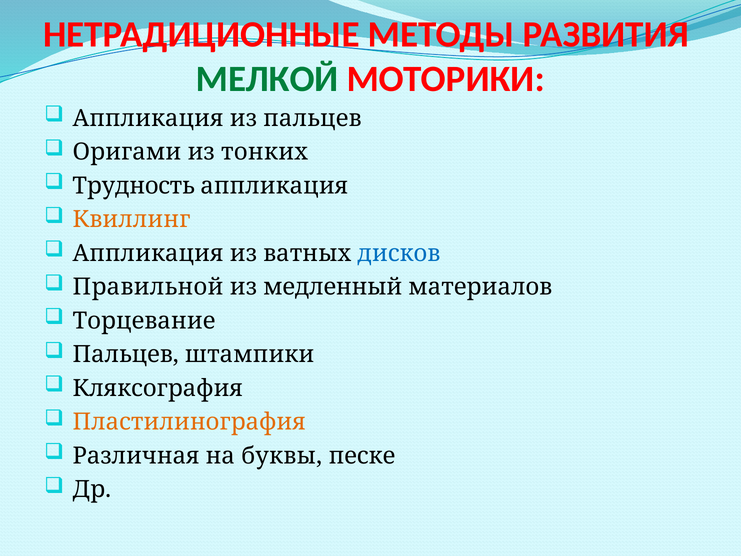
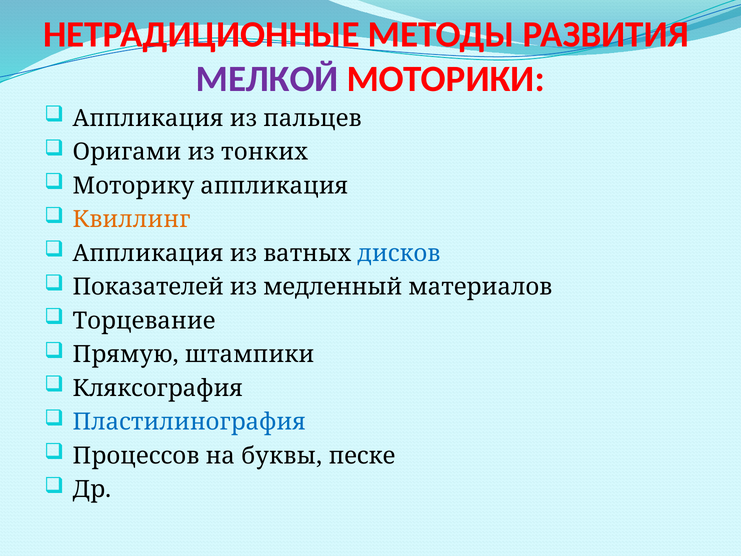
МЕЛКОЙ colour: green -> purple
Трудность: Трудность -> Моторику
Правильной: Правильной -> Показателей
Пальцев at (126, 354): Пальцев -> Прямую
Пластилинография colour: orange -> blue
Различная: Различная -> Процессов
